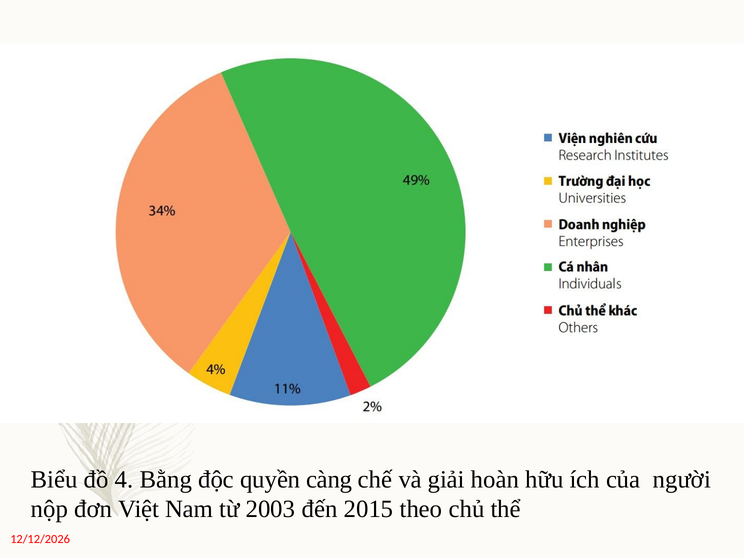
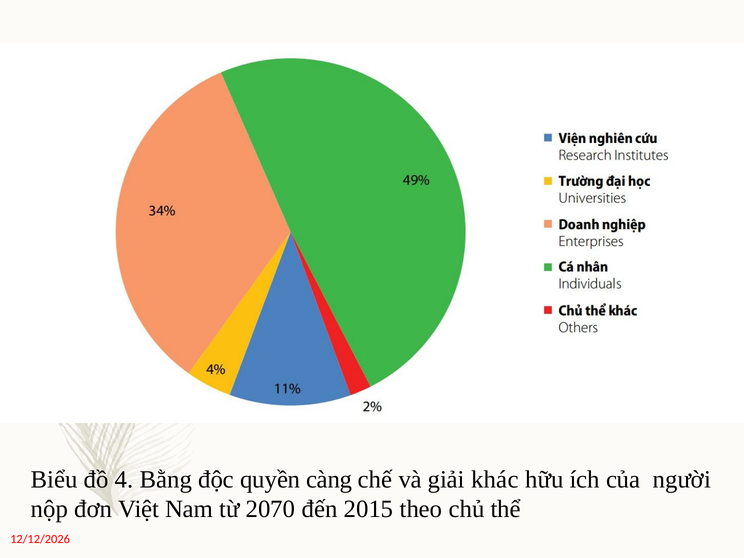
hoàn: hoàn -> khác
2003: 2003 -> 2070
